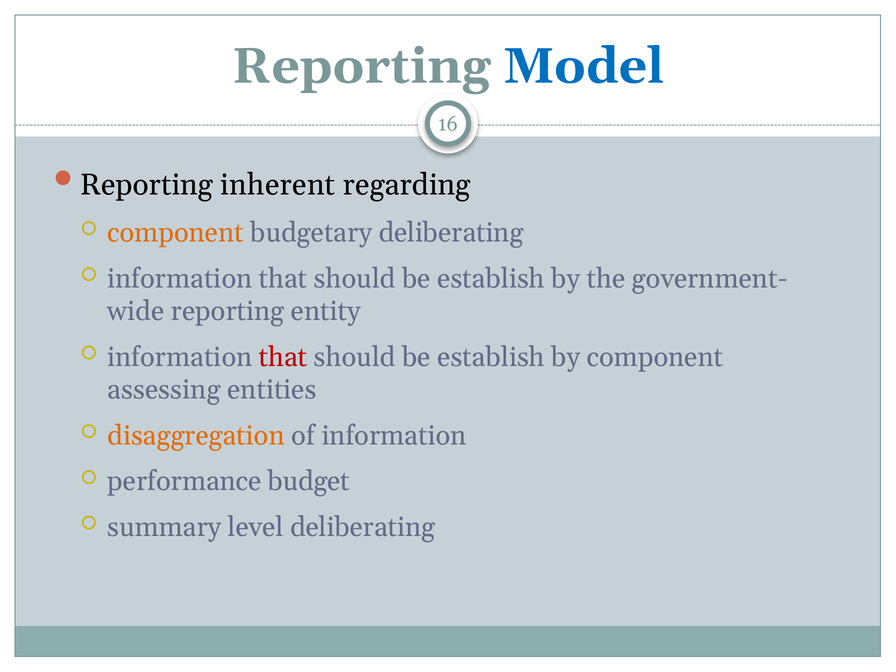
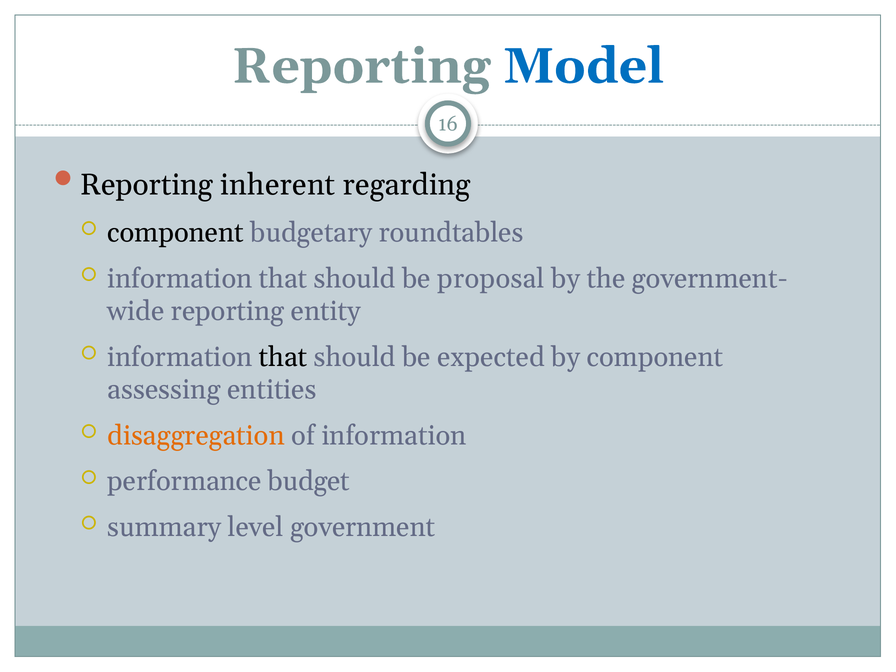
component at (176, 233) colour: orange -> black
budgetary deliberating: deliberating -> roundtables
establish at (491, 279): establish -> proposal
that at (283, 357) colour: red -> black
establish at (491, 357): establish -> expected
level deliberating: deliberating -> government
